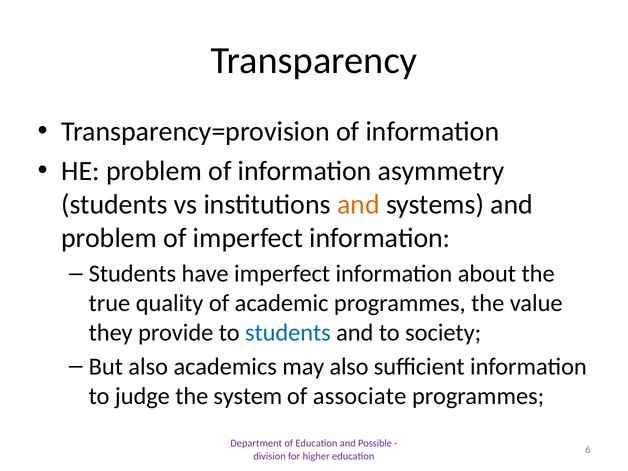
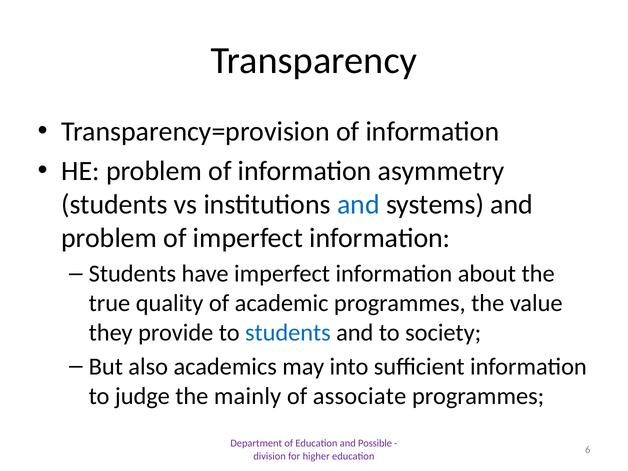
and at (358, 204) colour: orange -> blue
may also: also -> into
system: system -> mainly
